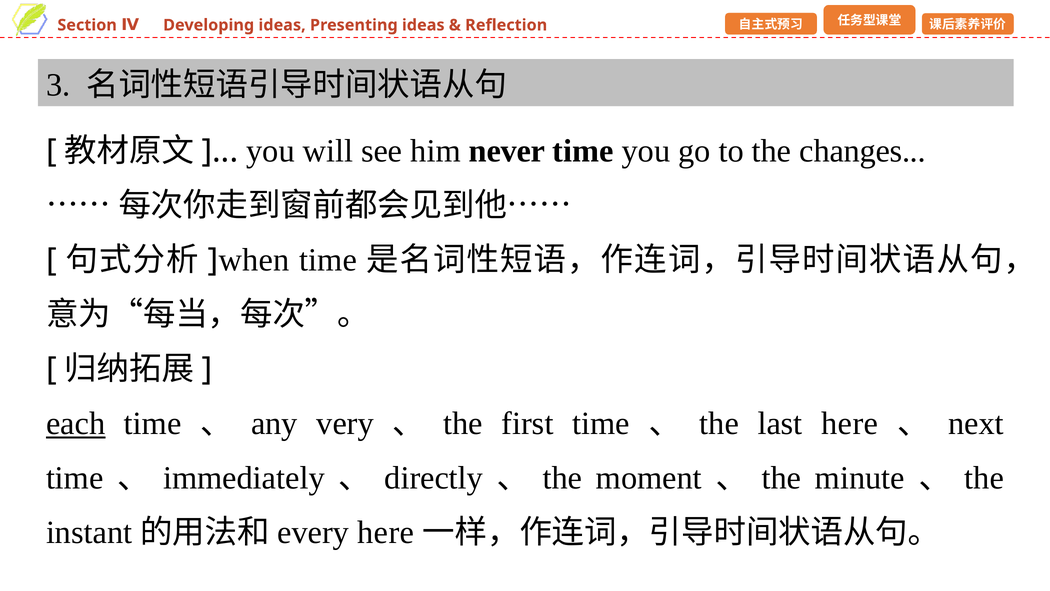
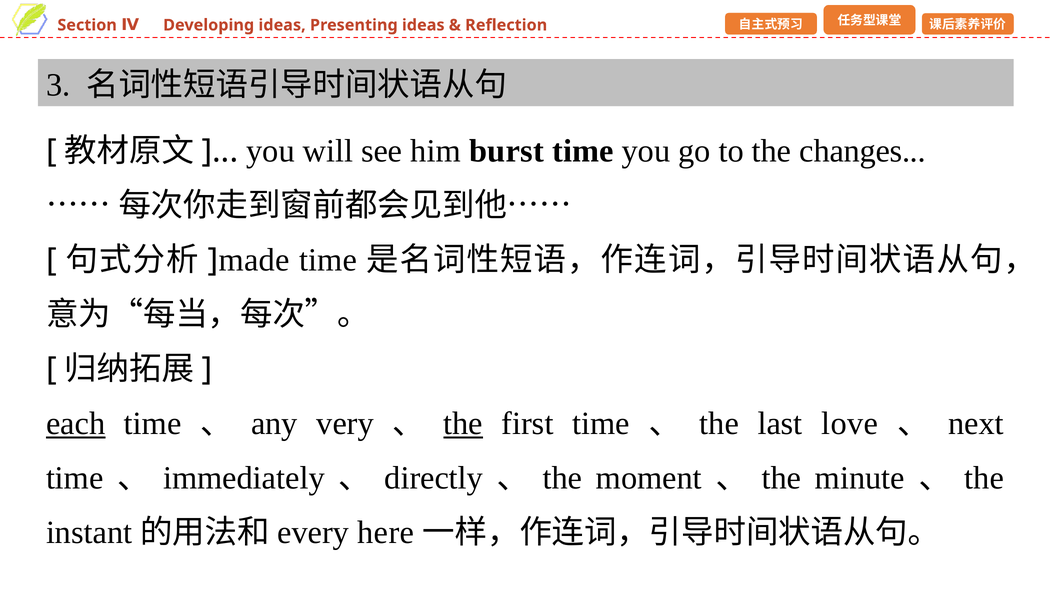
never: never -> burst
when: when -> made
the at (463, 423) underline: none -> present
last here: here -> love
